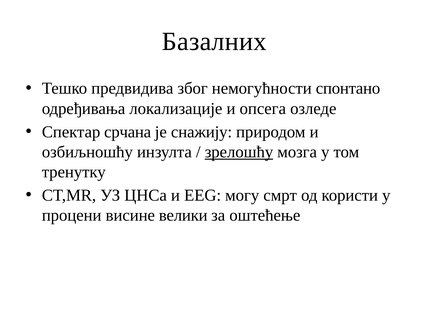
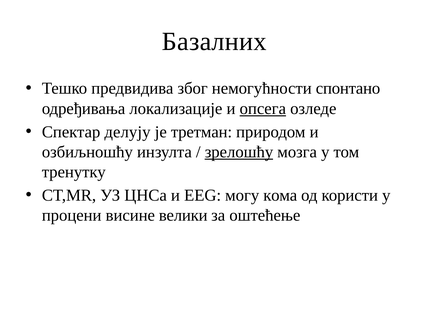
опсега underline: none -> present
срчана: срчана -> делују
снажију: снажију -> третман
смрт: смрт -> кома
